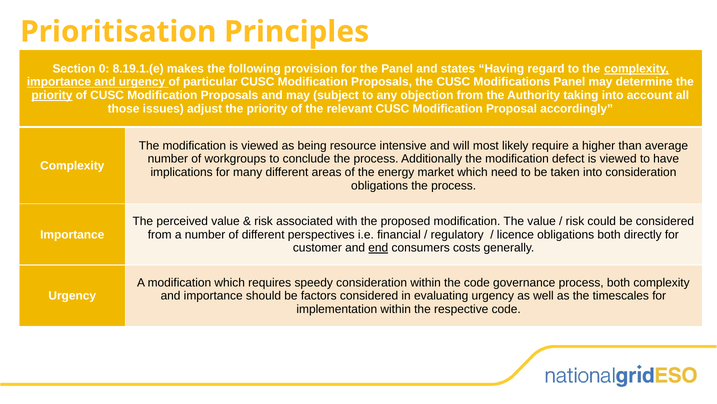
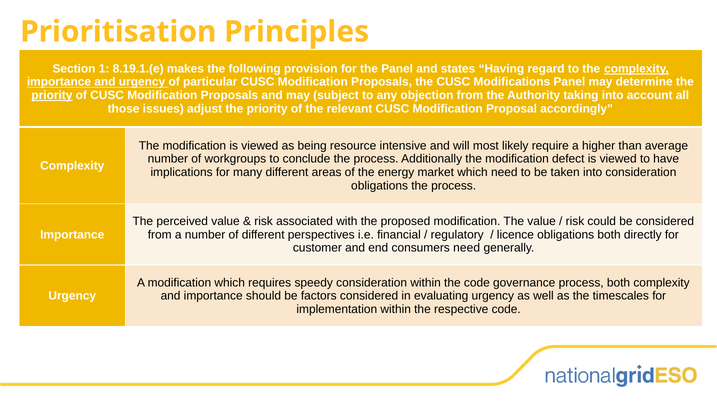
0: 0 -> 1
end underline: present -> none
consumers costs: costs -> need
